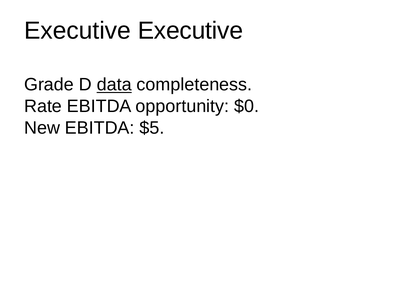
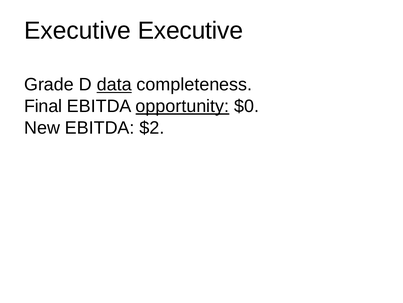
Rate: Rate -> Final
opportunity underline: none -> present
$5: $5 -> $2
